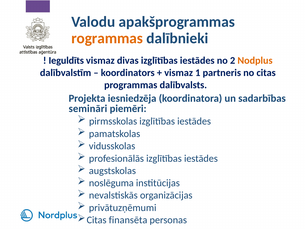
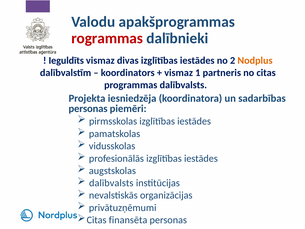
rogrammas colour: orange -> red
semināri at (88, 108): semināri -> personas
noslēguma at (111, 183): noslēguma -> dalībvalsts
